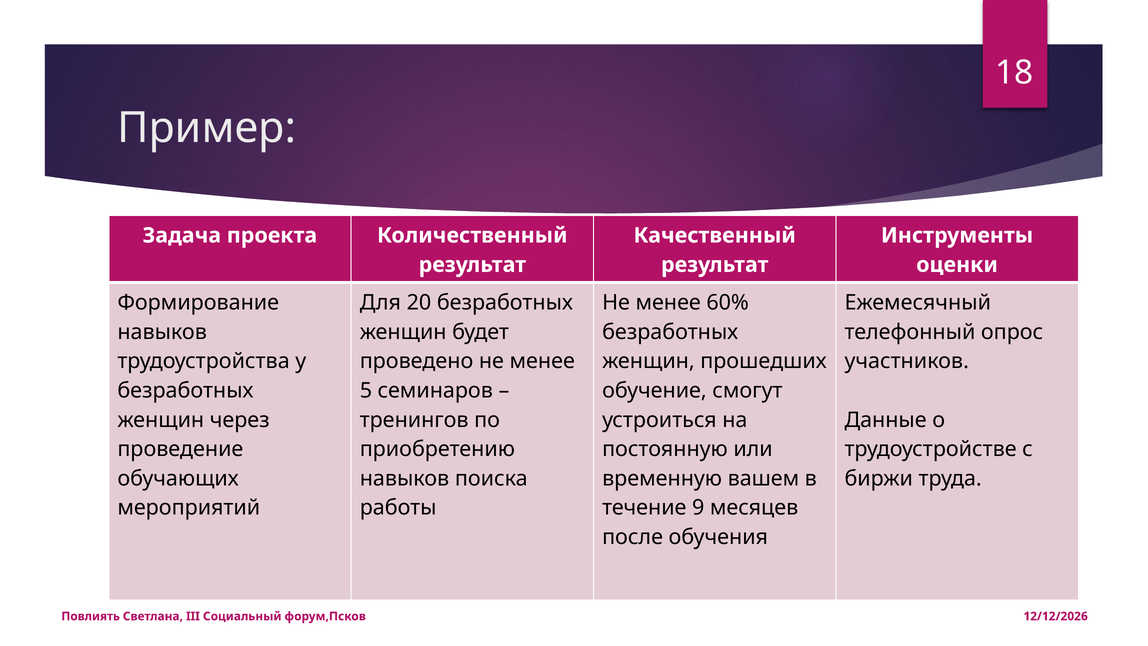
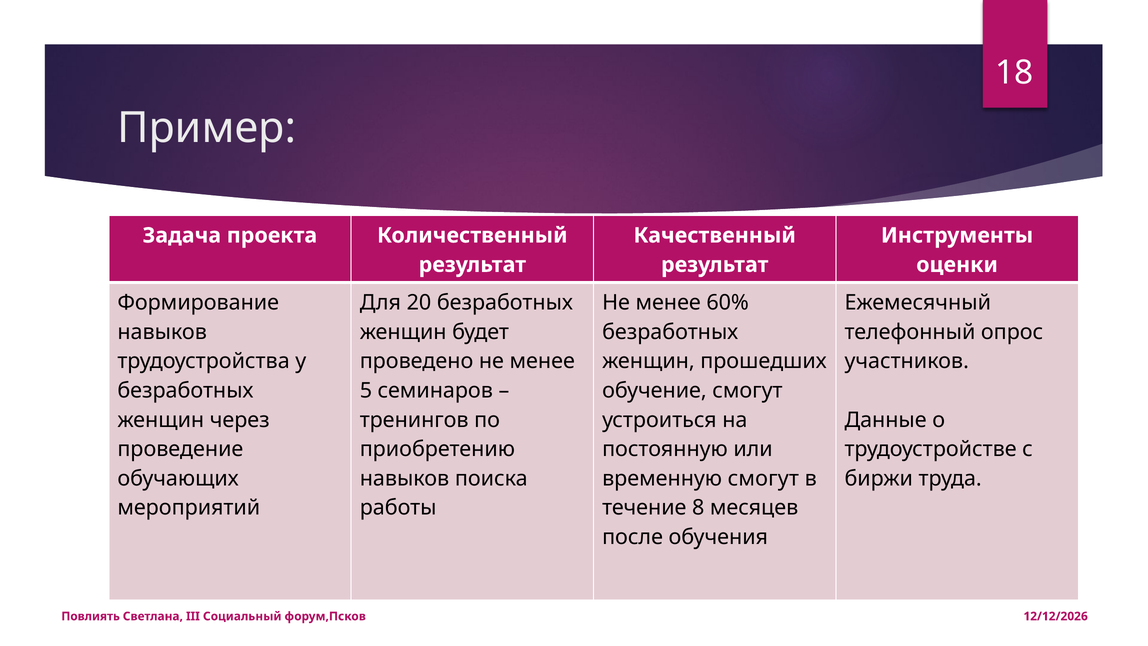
временную вашем: вашем -> смогут
9: 9 -> 8
